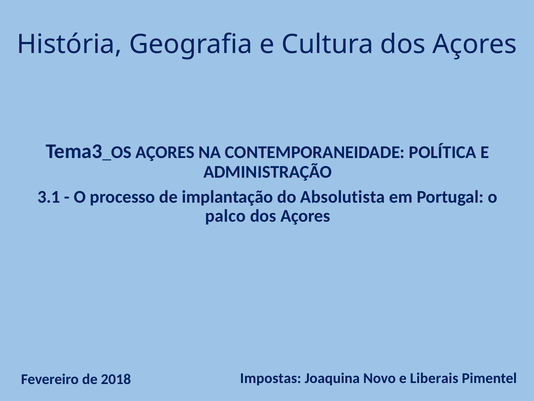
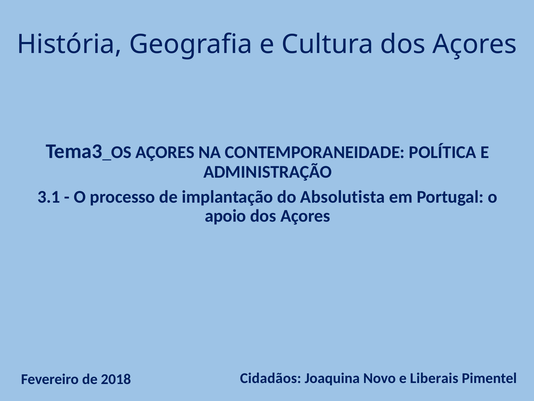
palco: palco -> apoio
Impostas: Impostas -> Cidadãos
